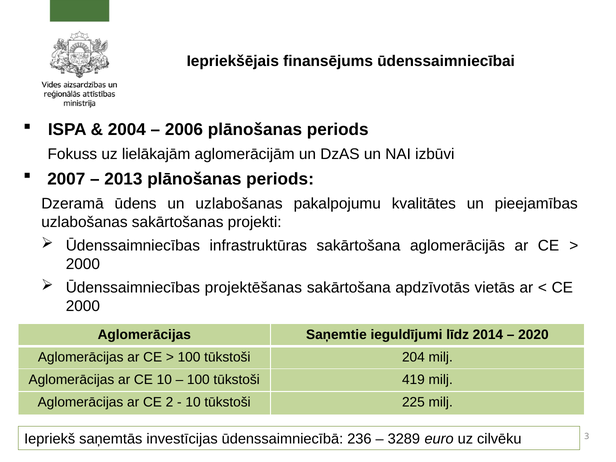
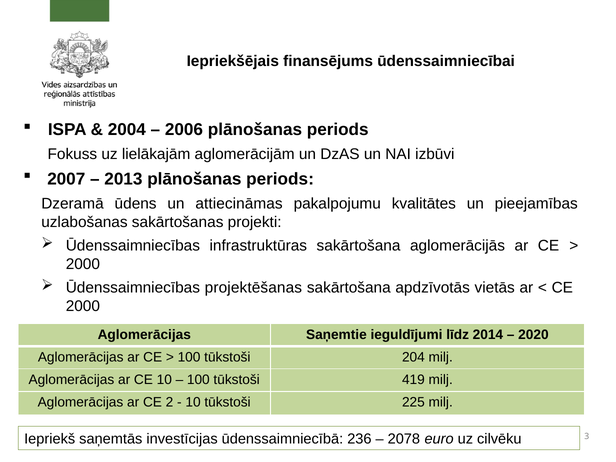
un uzlabošanas: uzlabošanas -> attiecināmas
3289: 3289 -> 2078
